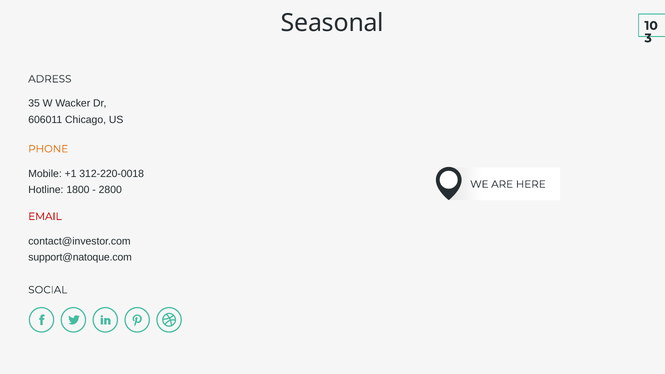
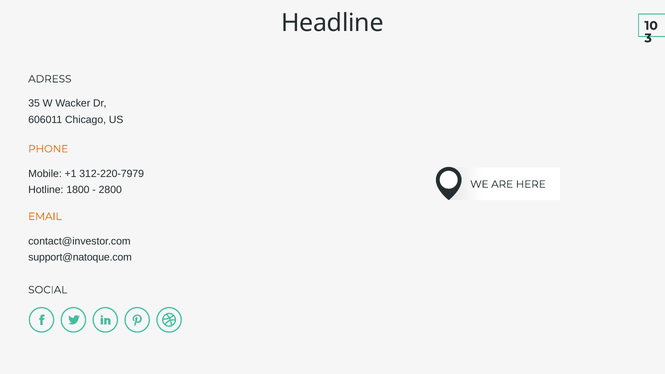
Seasonal: Seasonal -> Headline
312-220-0018: 312-220-0018 -> 312-220-7979
EMAIL colour: red -> orange
